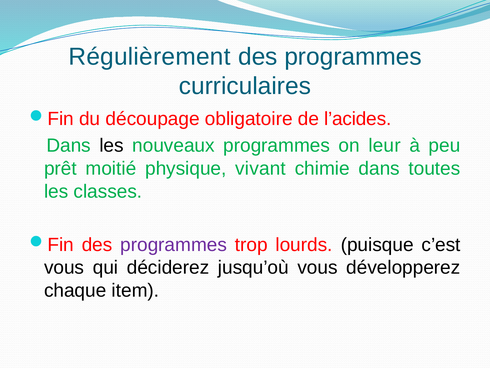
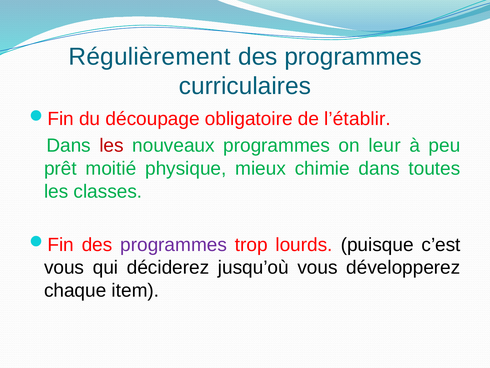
l’acides: l’acides -> l’établir
les at (112, 145) colour: black -> red
vivant: vivant -> mieux
